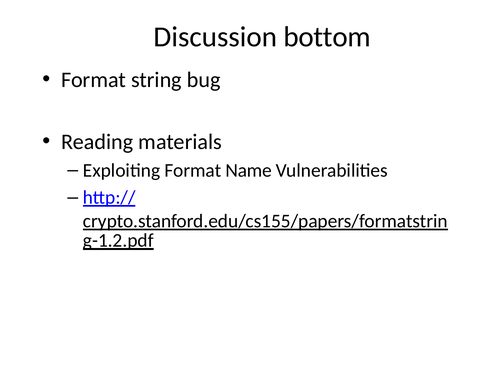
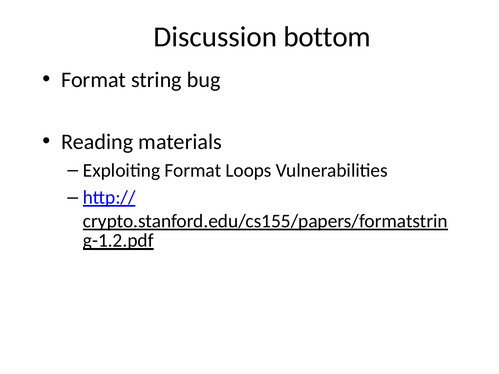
Name: Name -> Loops
